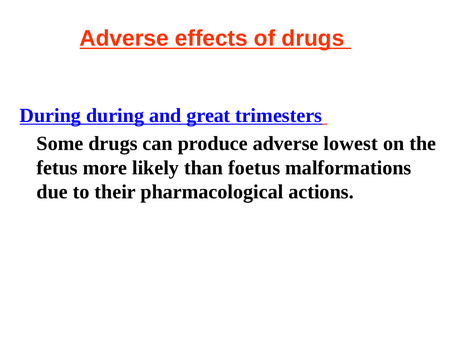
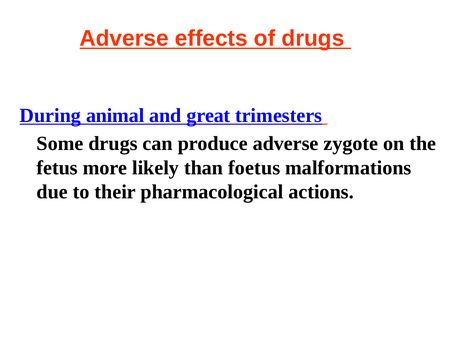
During during: during -> animal
lowest: lowest -> zygote
